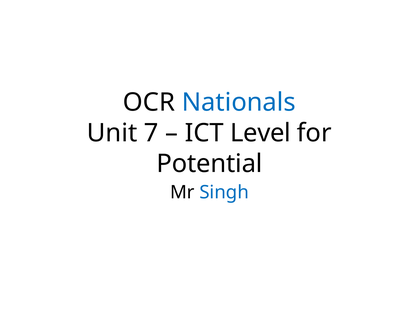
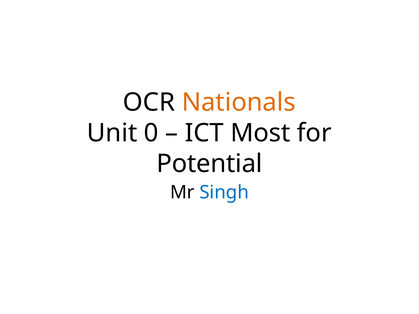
Nationals colour: blue -> orange
7: 7 -> 0
Level: Level -> Most
